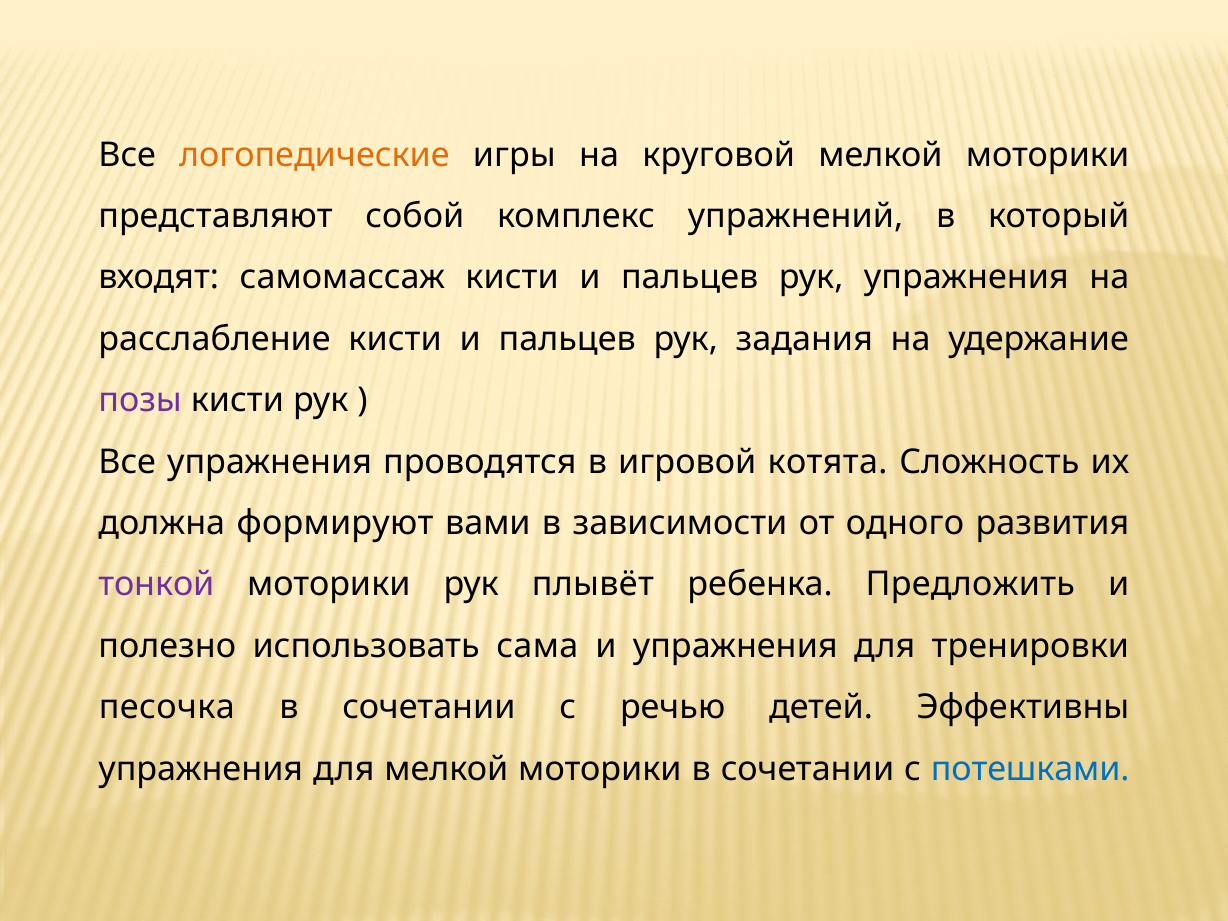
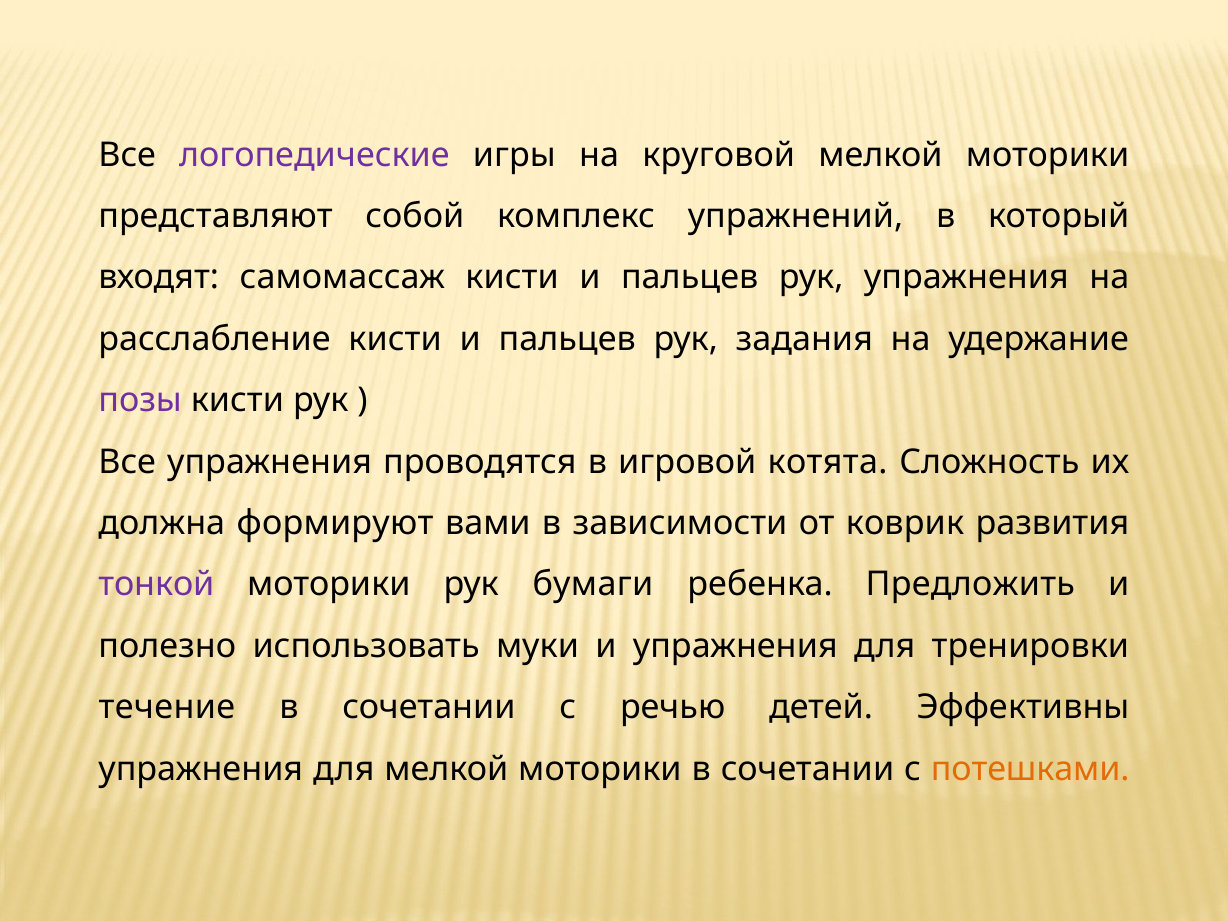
логопедические colour: orange -> purple
одного: одного -> коврик
плывёт: плывёт -> бумаги
сама: сама -> муки
песочка: песочка -> течение
потешками colour: blue -> orange
